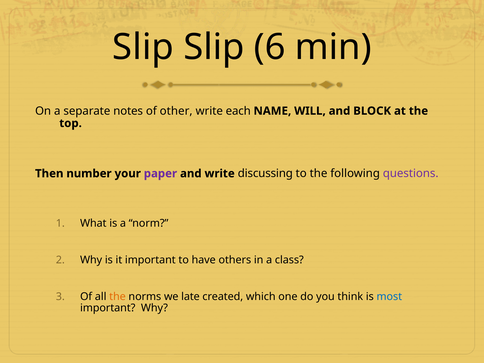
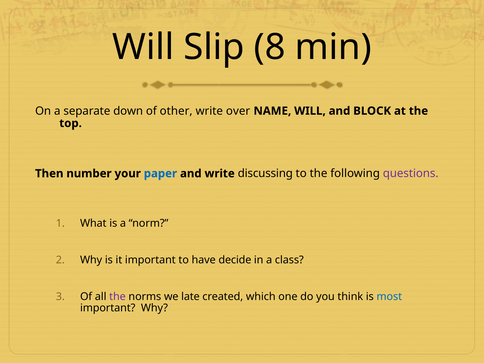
Slip at (143, 47): Slip -> Will
6: 6 -> 8
notes: notes -> down
each: each -> over
paper colour: purple -> blue
others: others -> decide
the at (118, 297) colour: orange -> purple
